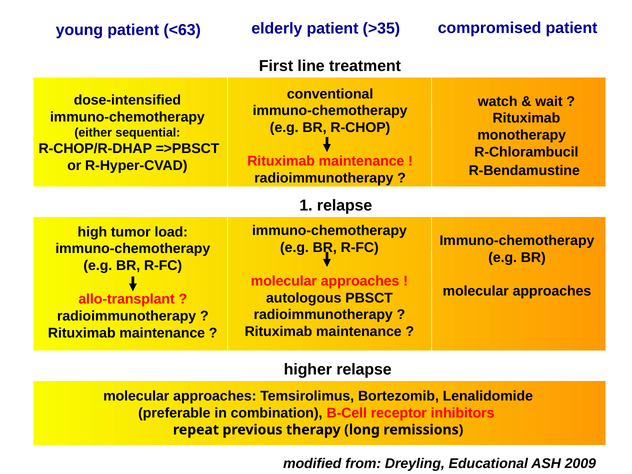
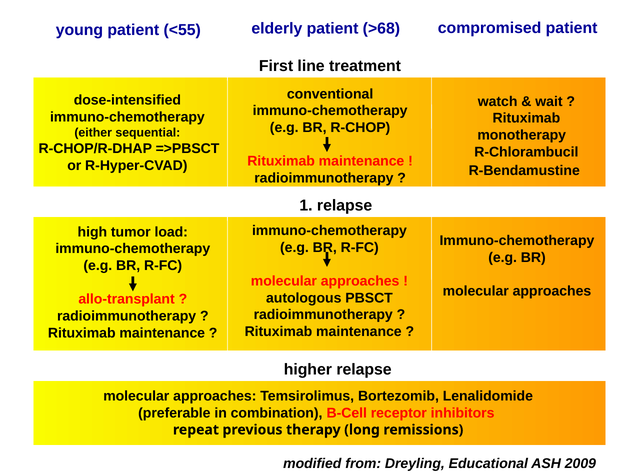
<63: <63 -> <55
>35: >35 -> >68
